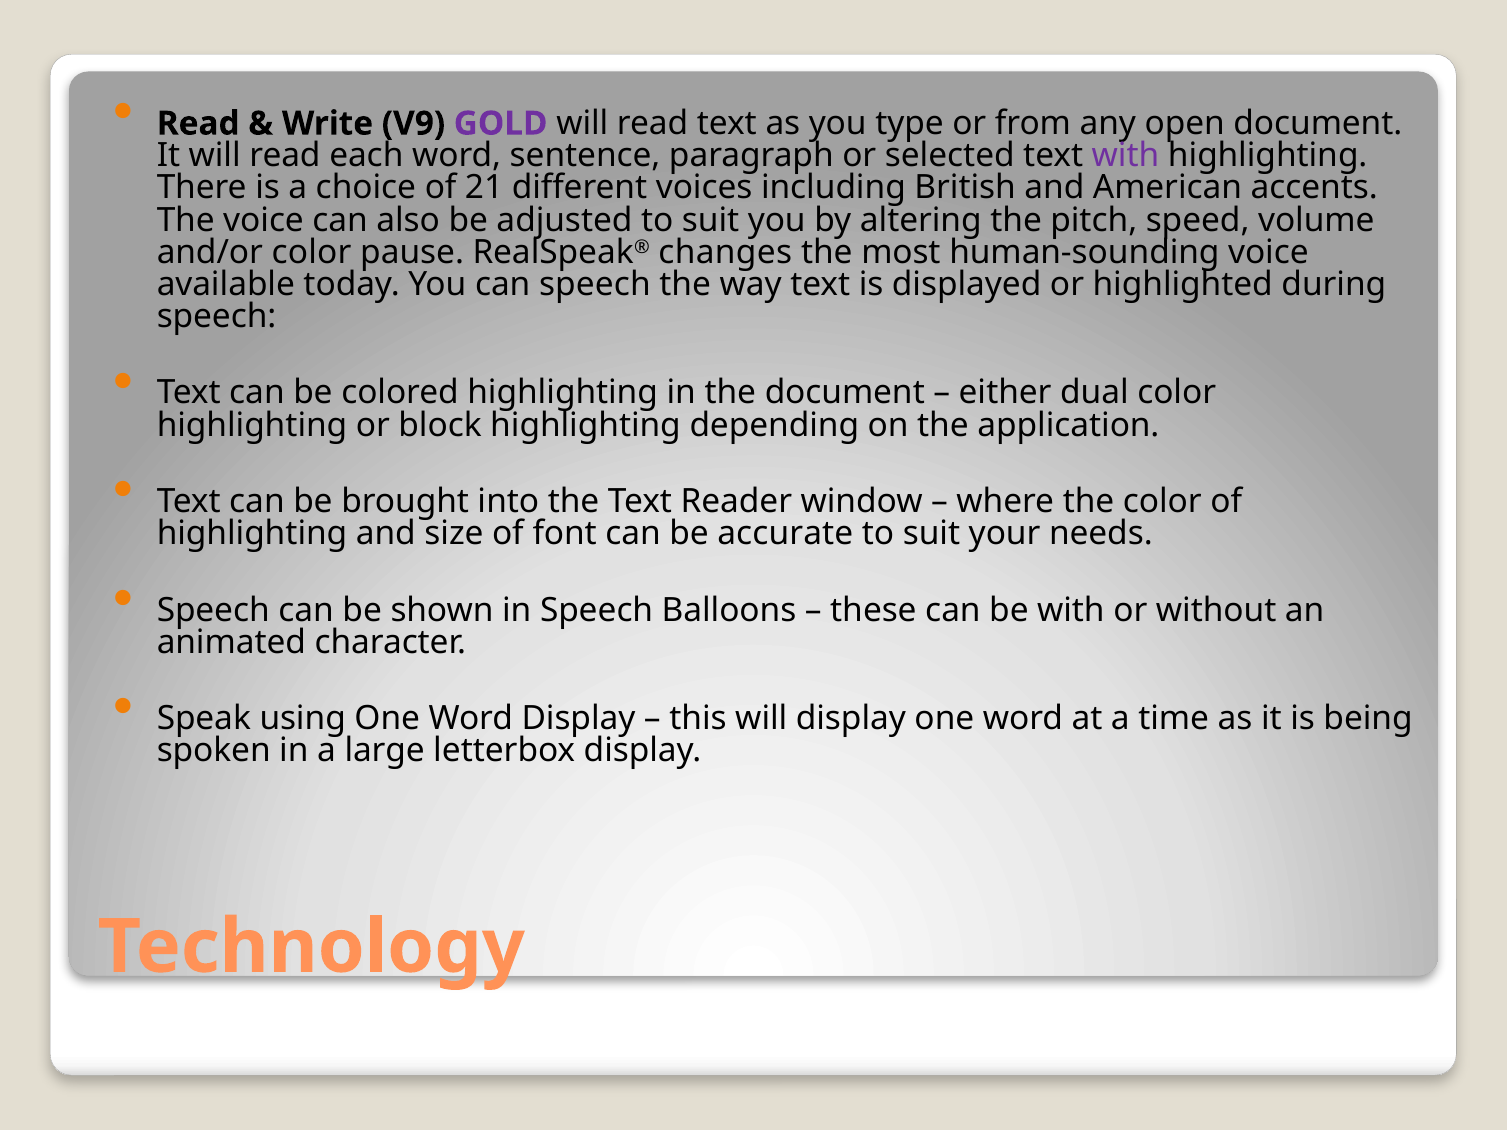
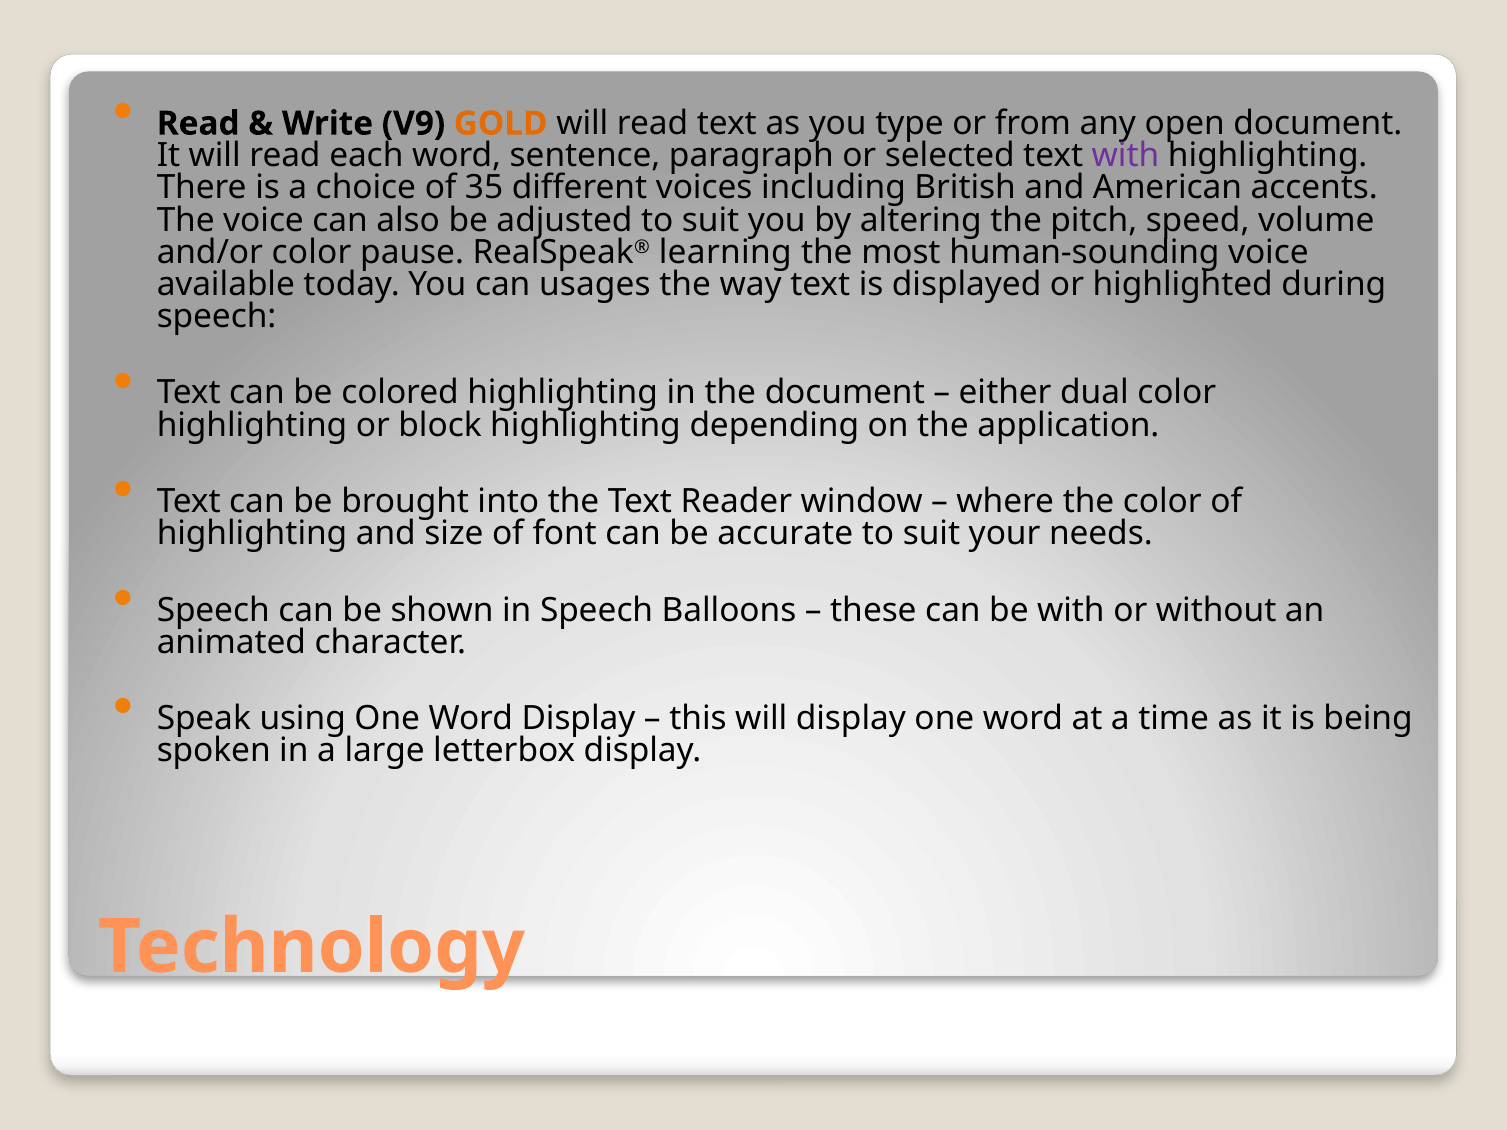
GOLD colour: purple -> orange
21: 21 -> 35
changes: changes -> learning
can speech: speech -> usages
